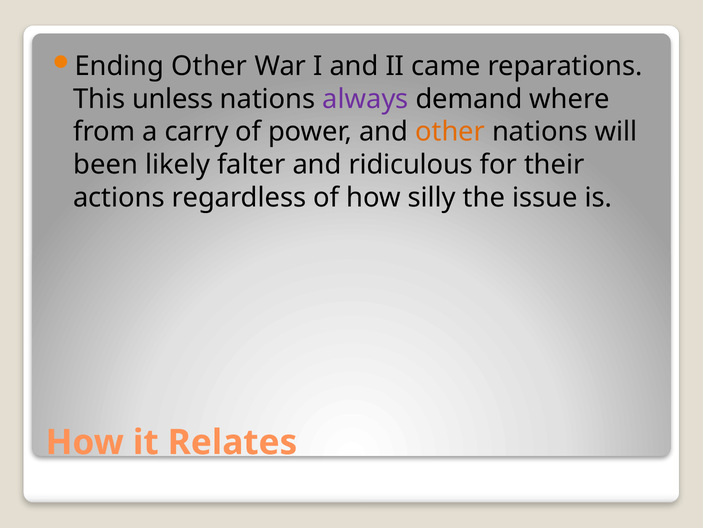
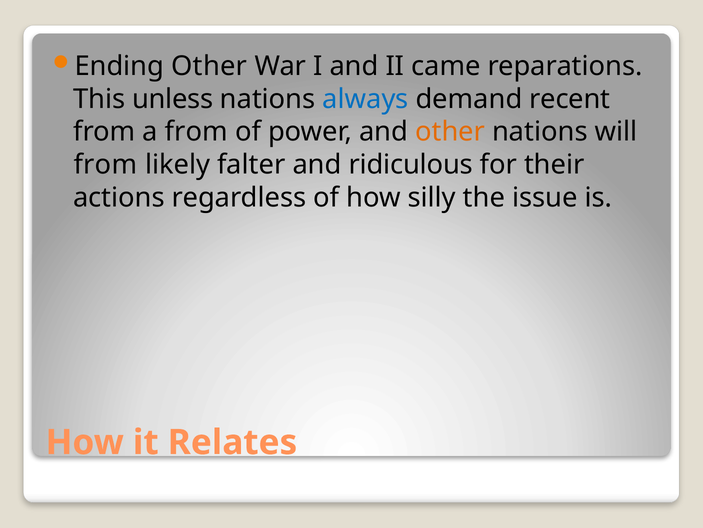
always colour: purple -> blue
where: where -> recent
a carry: carry -> from
been at (106, 165): been -> from
